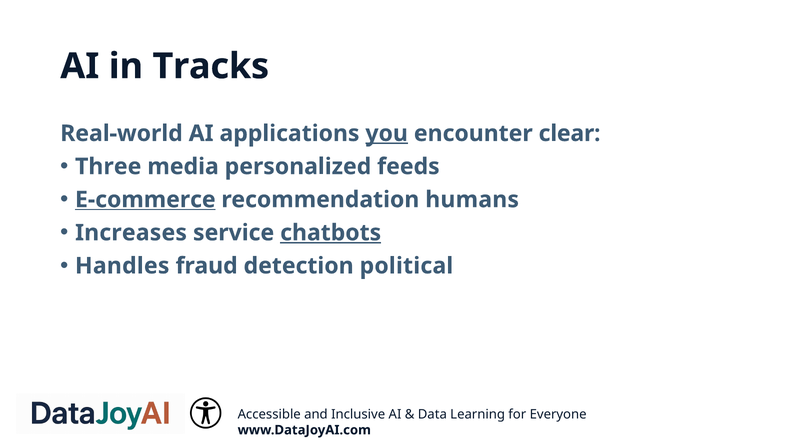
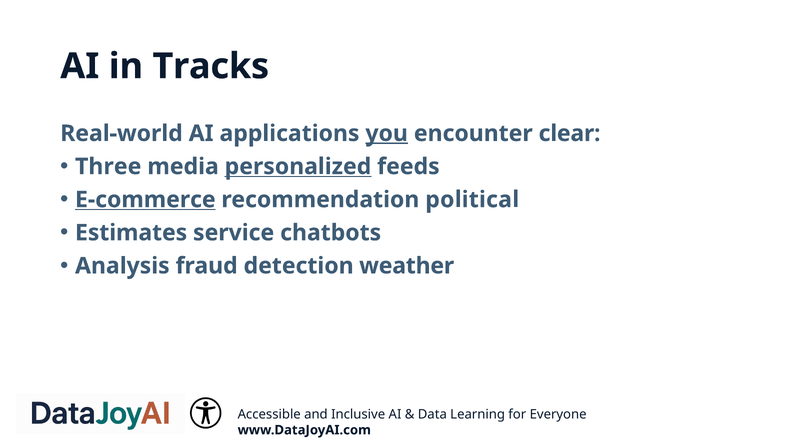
personalized underline: none -> present
humans: humans -> political
Increases: Increases -> Estimates
chatbots underline: present -> none
Handles: Handles -> Analysis
political: political -> weather
